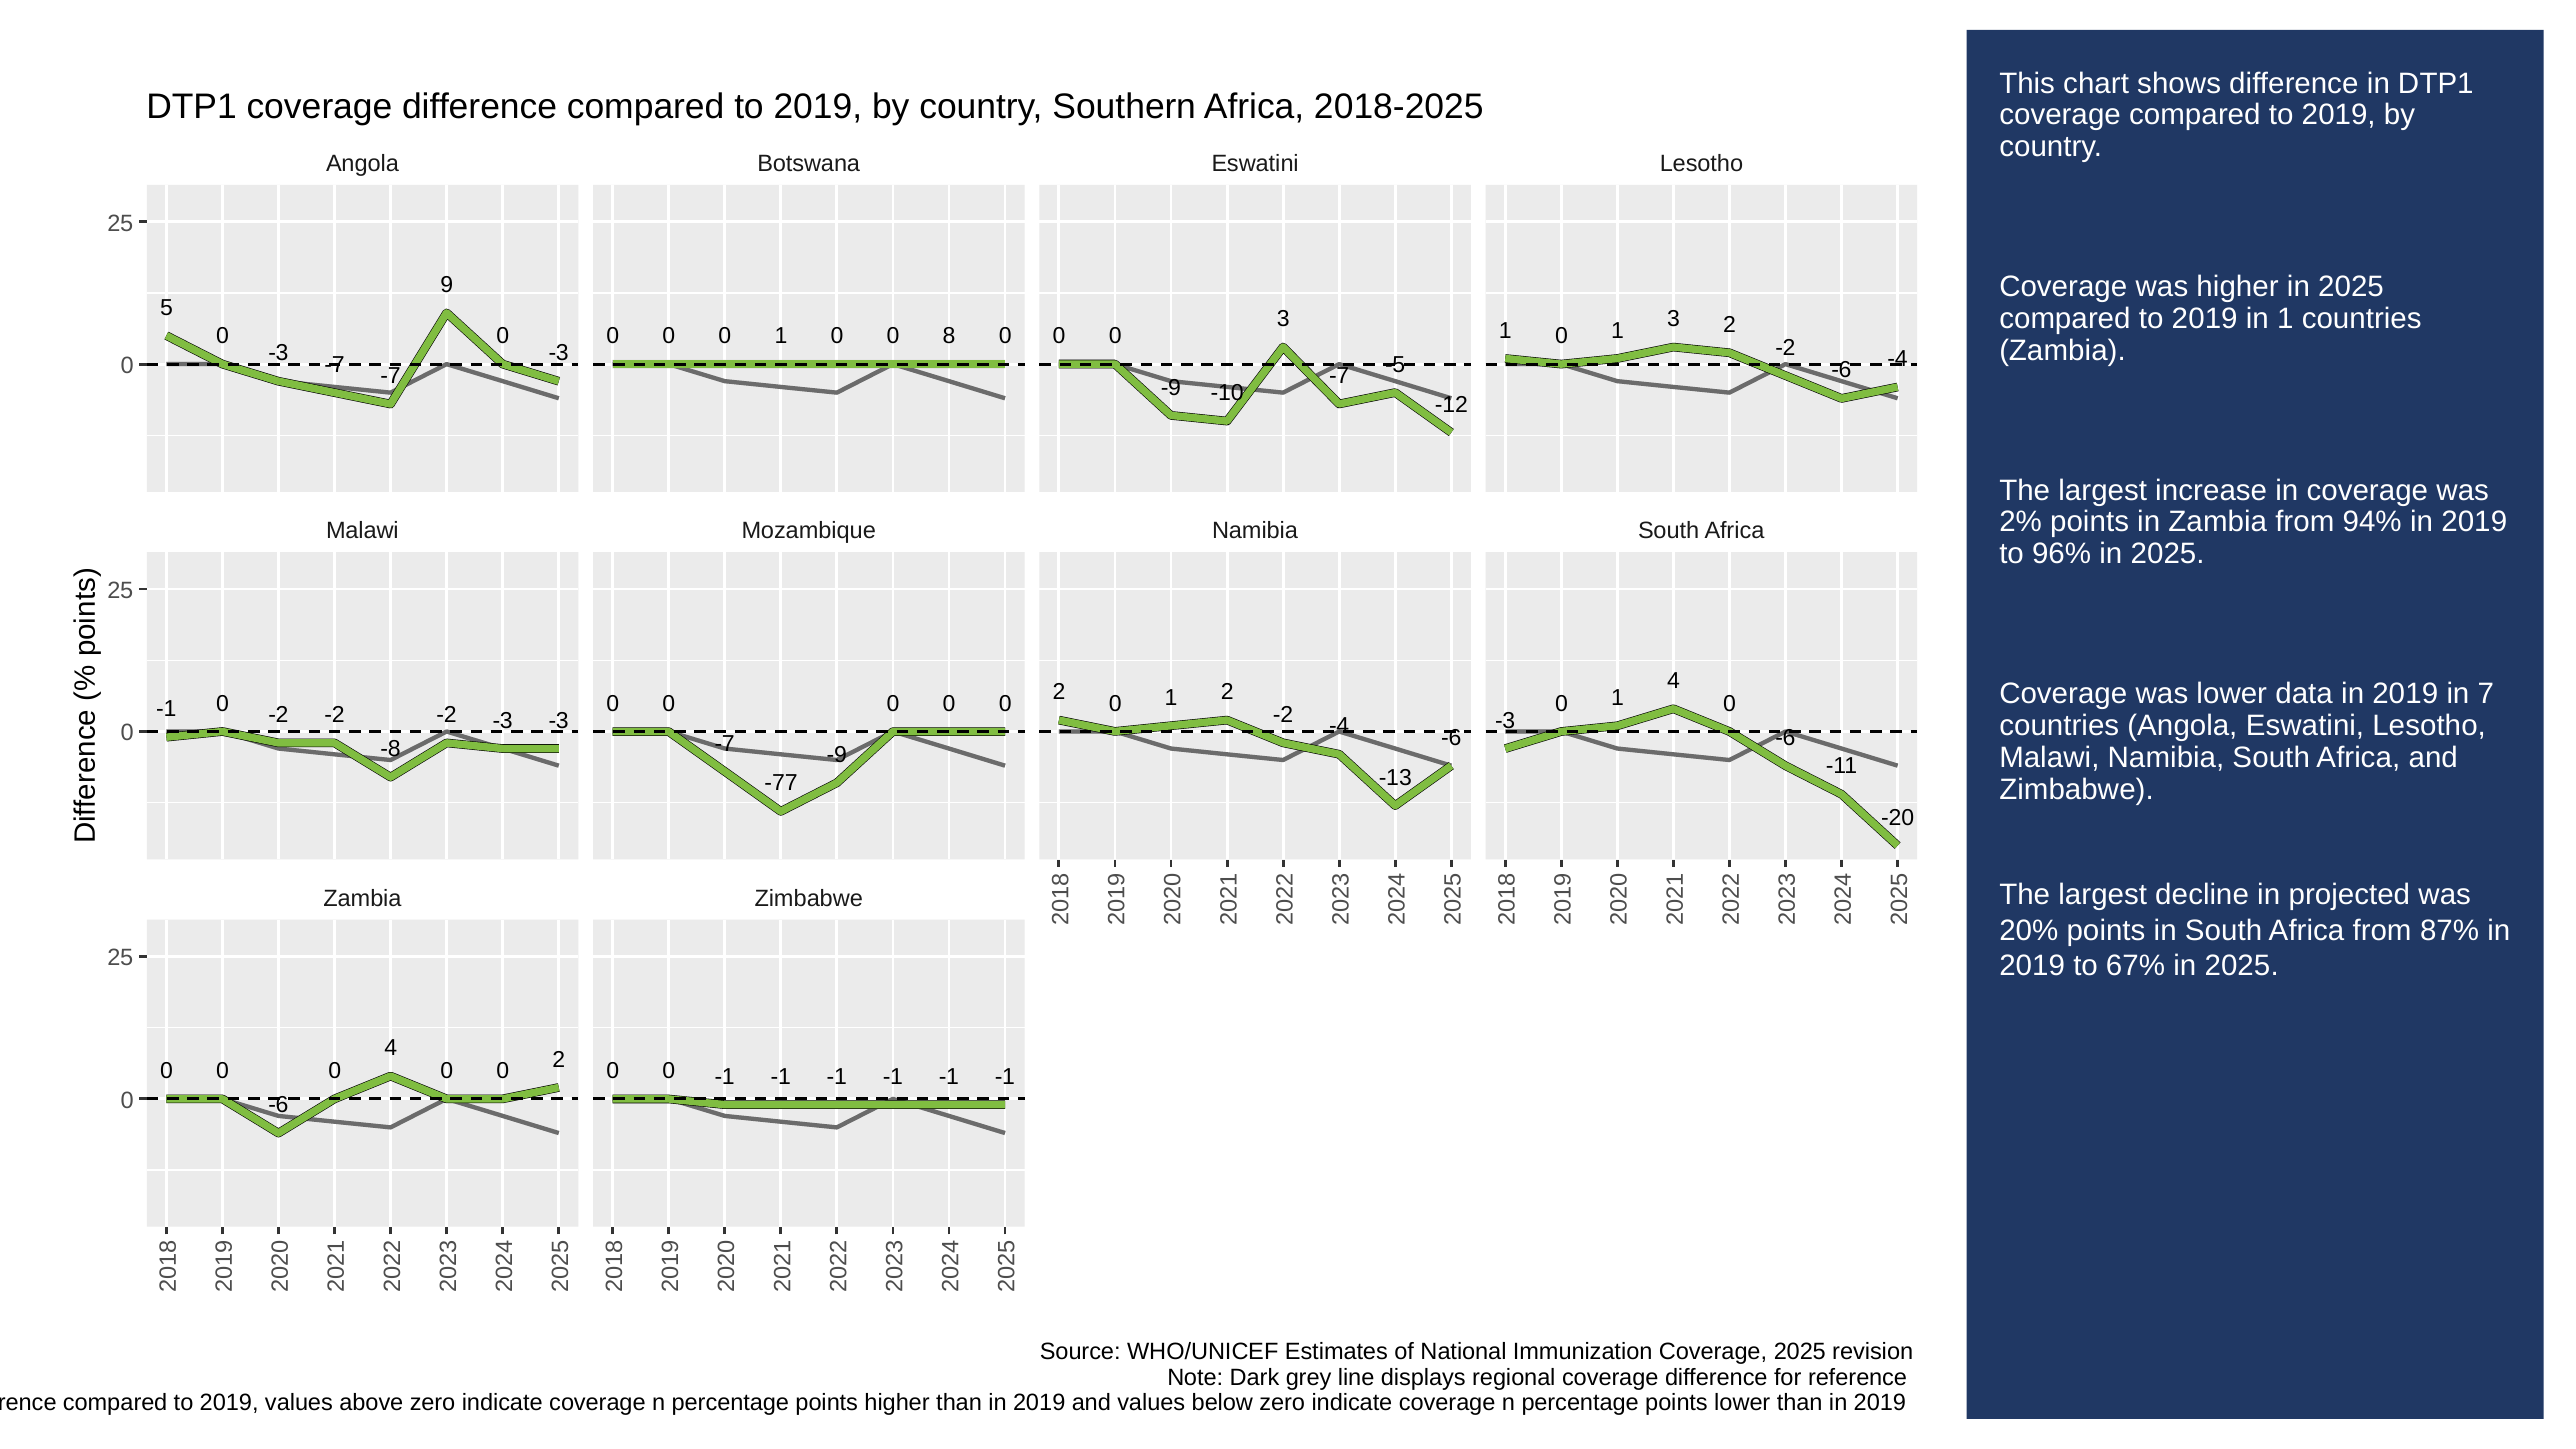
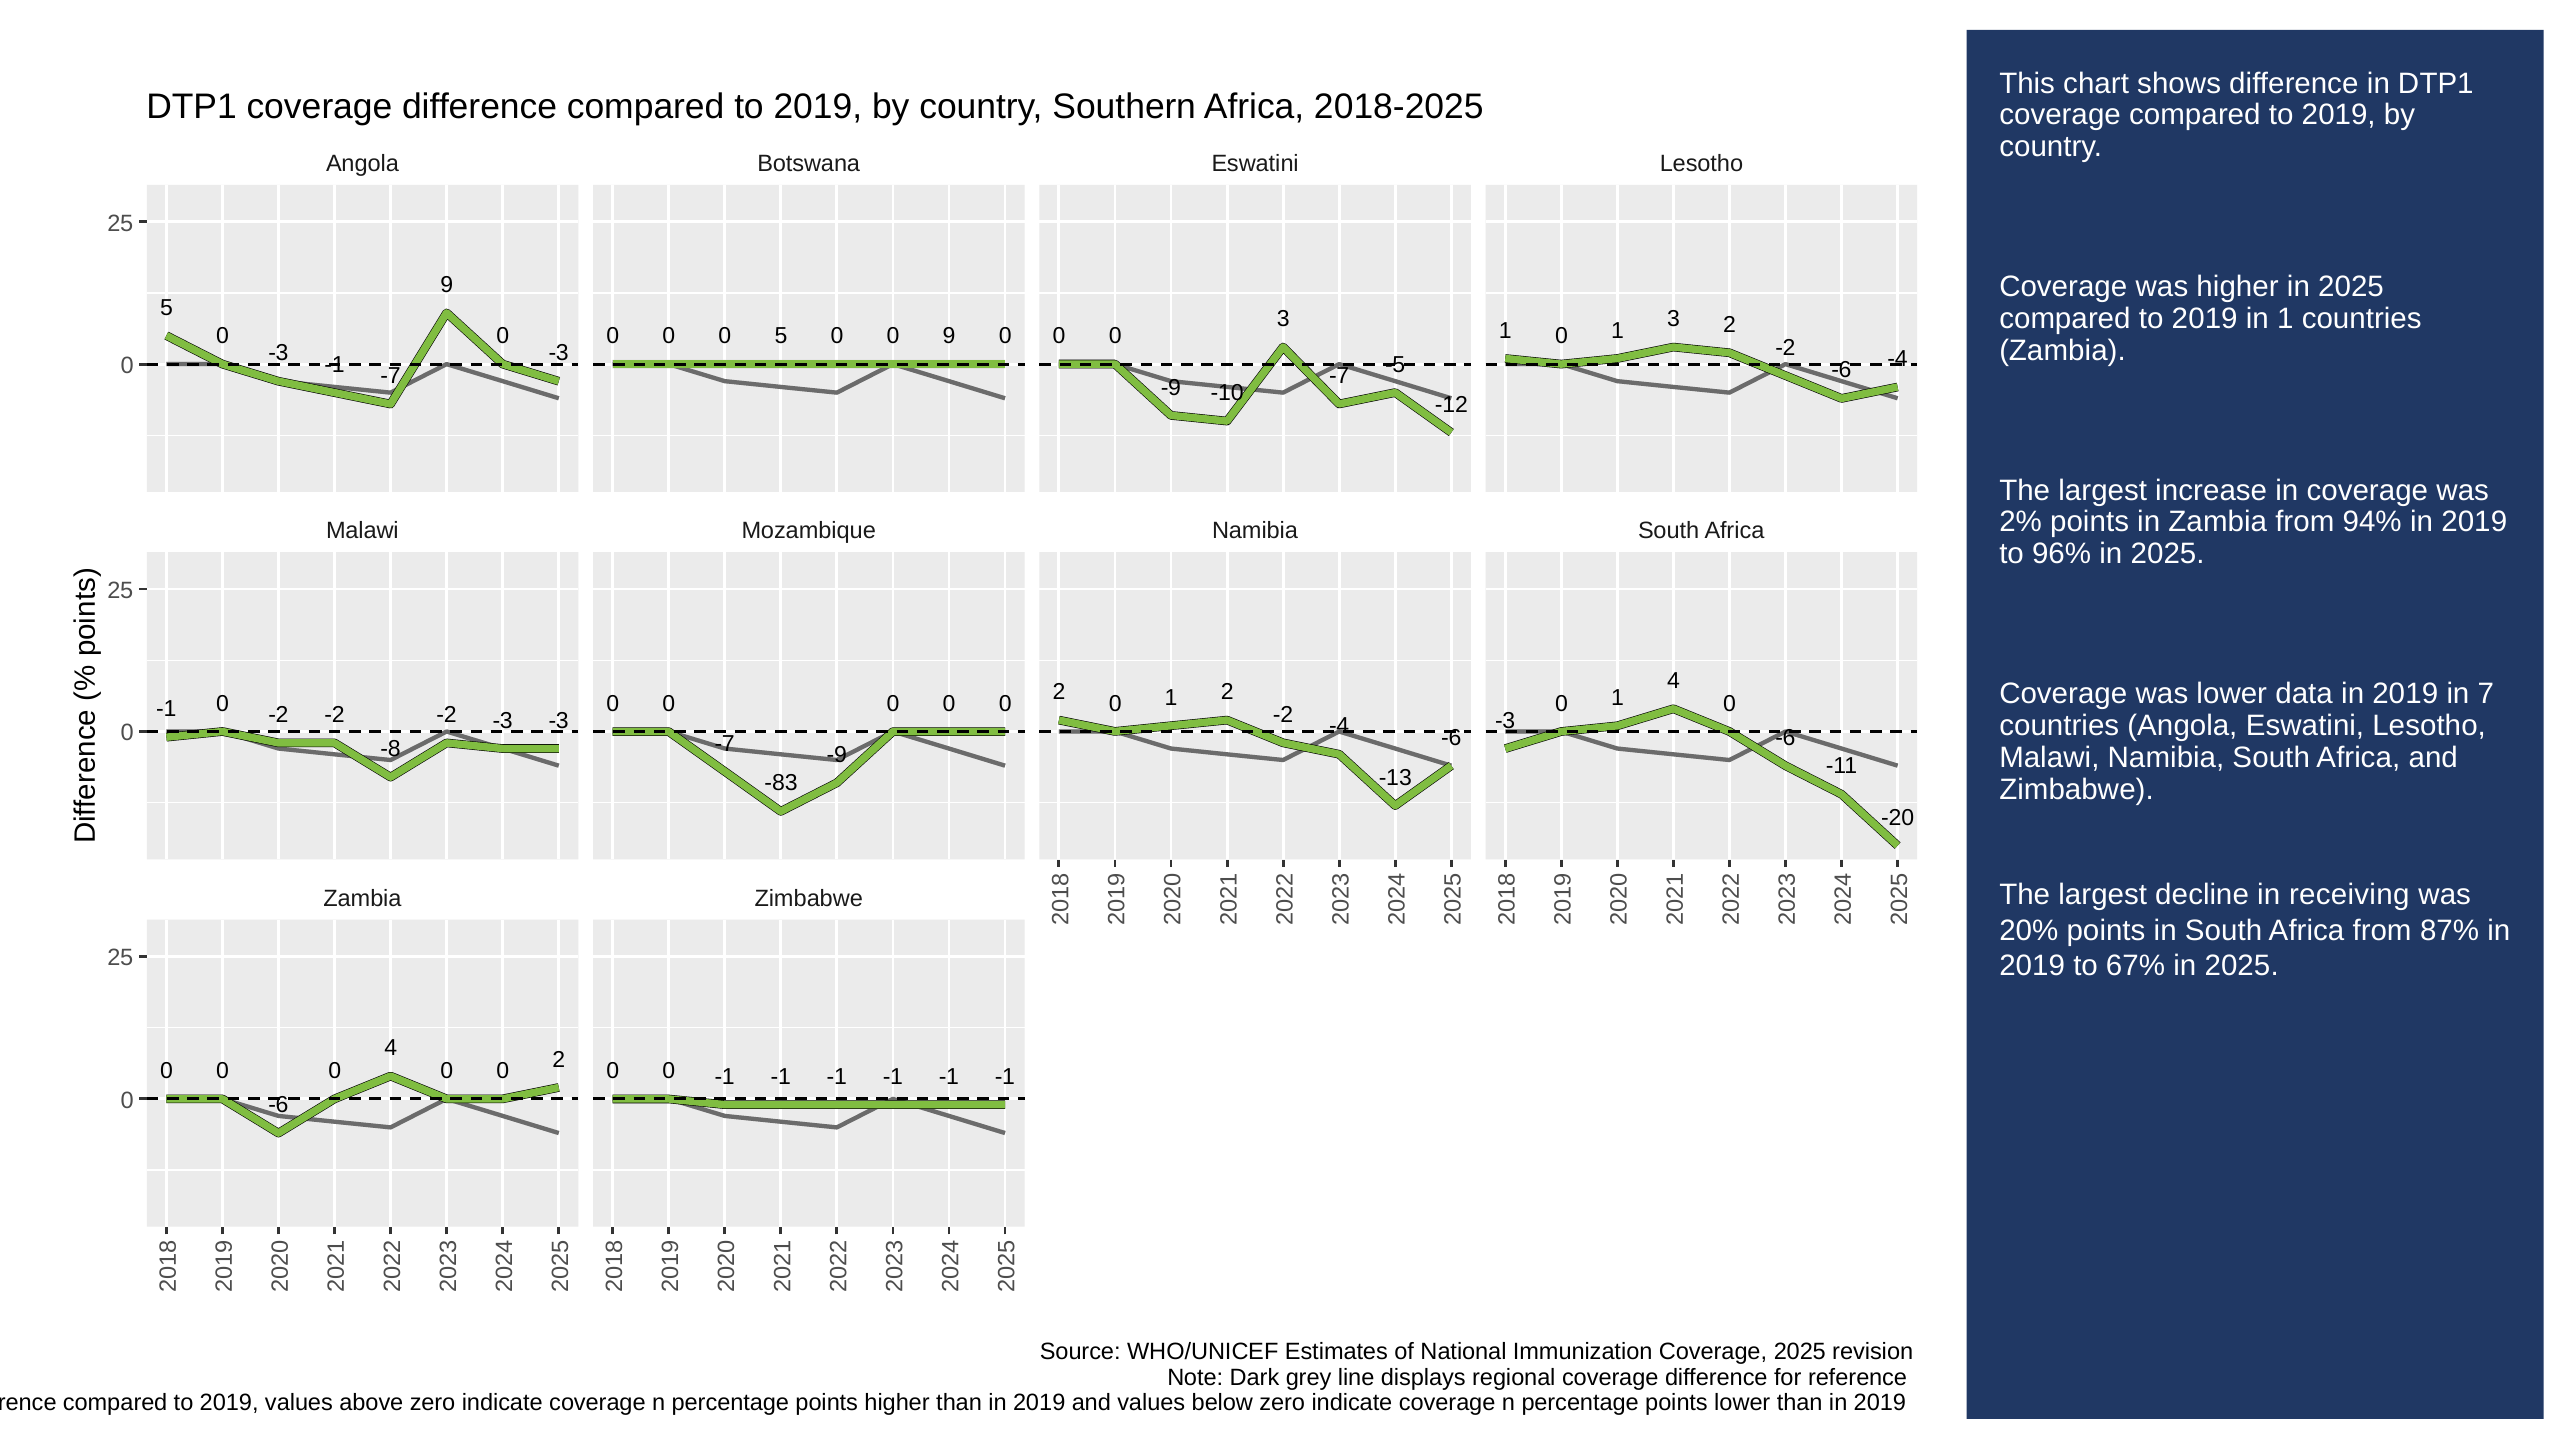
0 0 1: 1 -> 5
0 8: 8 -> 9
-7 at (335, 365): -7 -> -1
-77: -77 -> -83
projected: projected -> receiving
